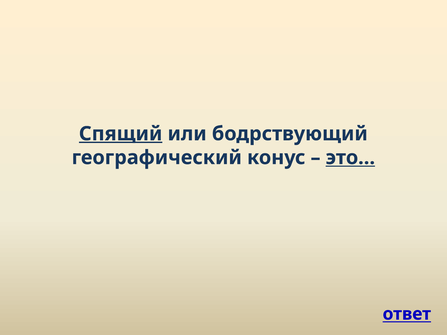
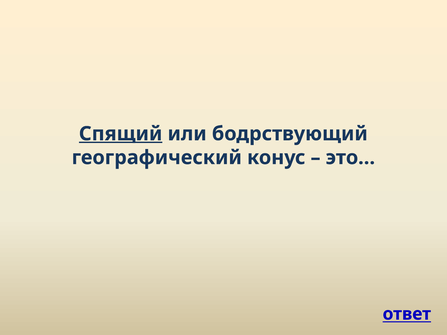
это… underline: present -> none
